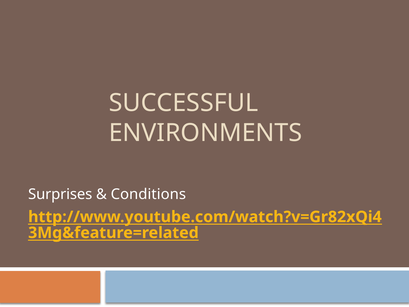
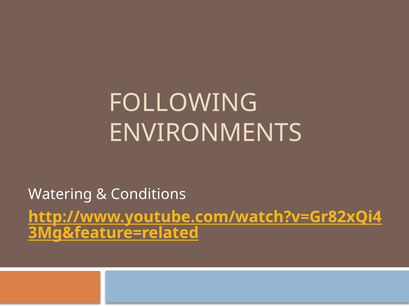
SUCCESSFUL: SUCCESSFUL -> FOLLOWING
Surprises: Surprises -> Watering
